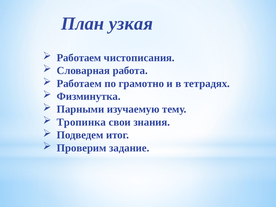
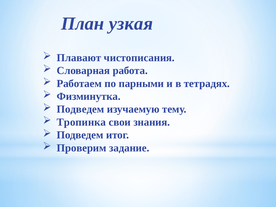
Работаем at (79, 58): Работаем -> Плавают
грамотно: грамотно -> парными
Парными at (80, 109): Парными -> Подведем
